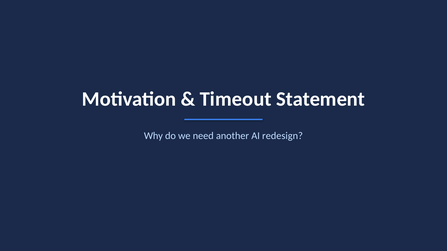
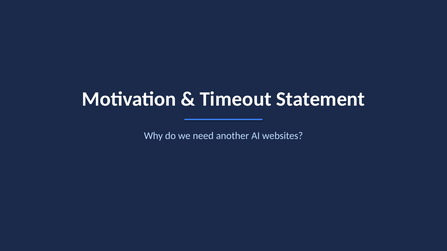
redesign: redesign -> websites
